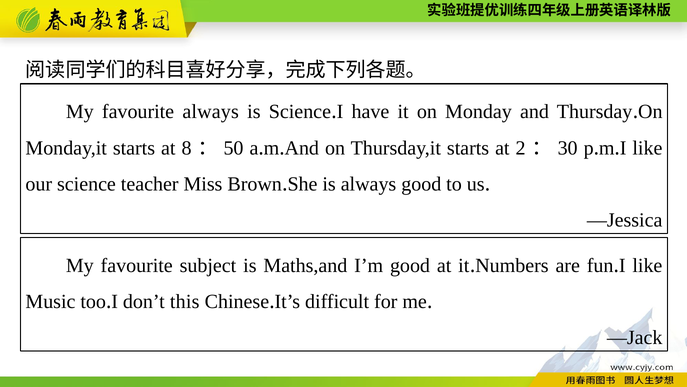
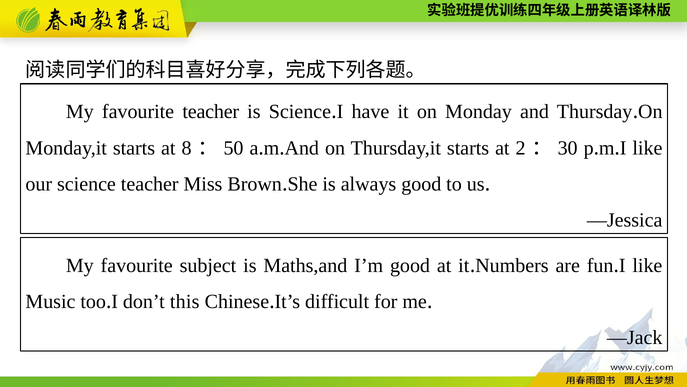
favourite always: always -> teacher
